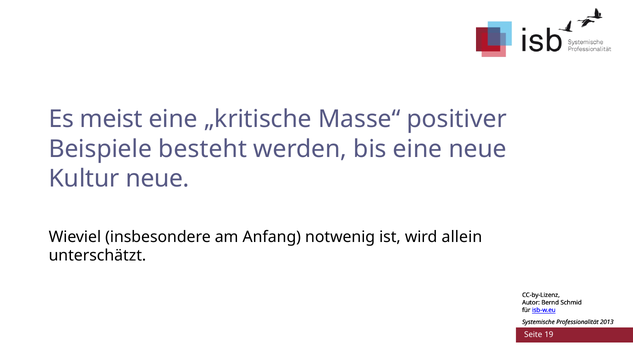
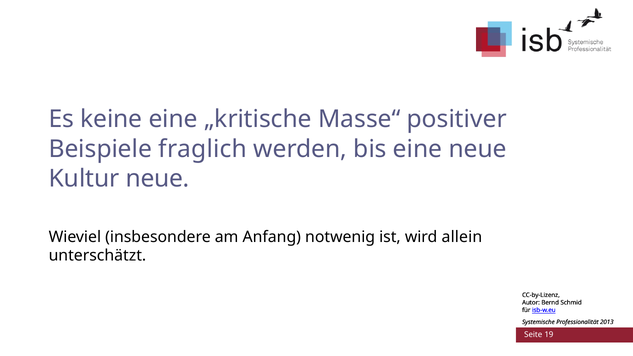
meist: meist -> keine
besteht: besteht -> fraglich
